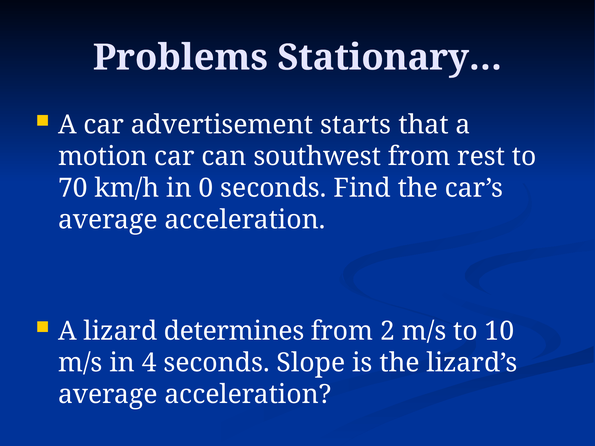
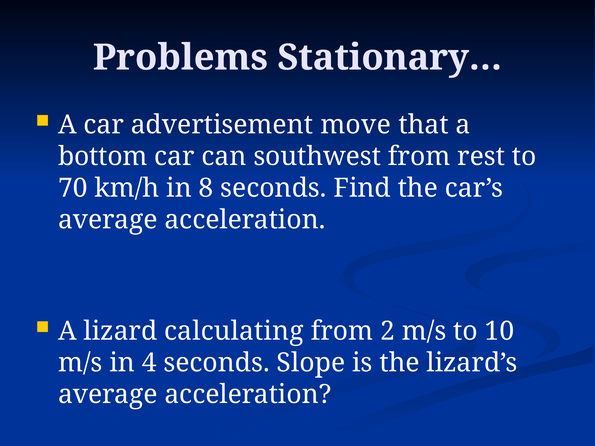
starts: starts -> move
motion: motion -> bottom
0: 0 -> 8
determines: determines -> calculating
